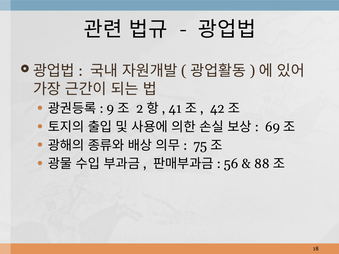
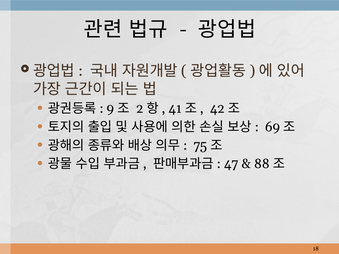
56: 56 -> 47
